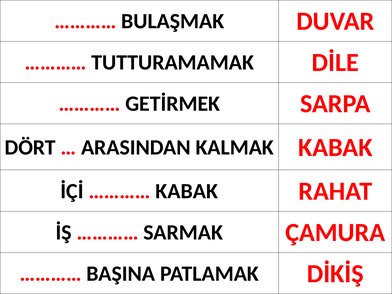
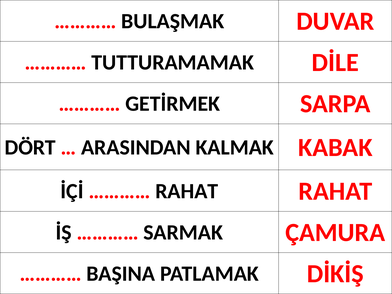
KABAK at (187, 191): KABAK -> RAHAT
